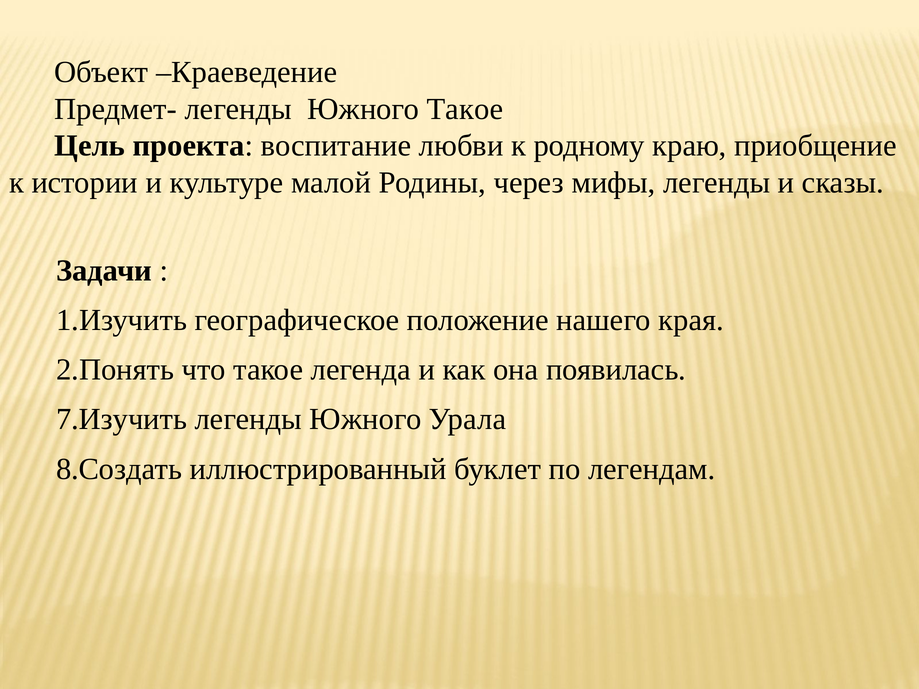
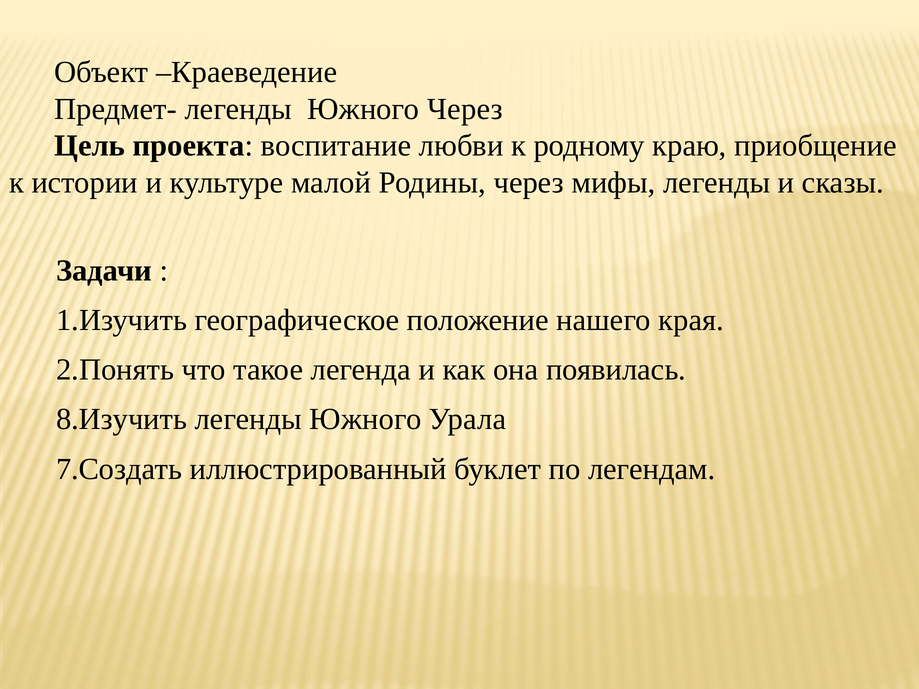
Южного Такое: Такое -> Через
7.Изучить: 7.Изучить -> 8.Изучить
8.Создать: 8.Создать -> 7.Создать
